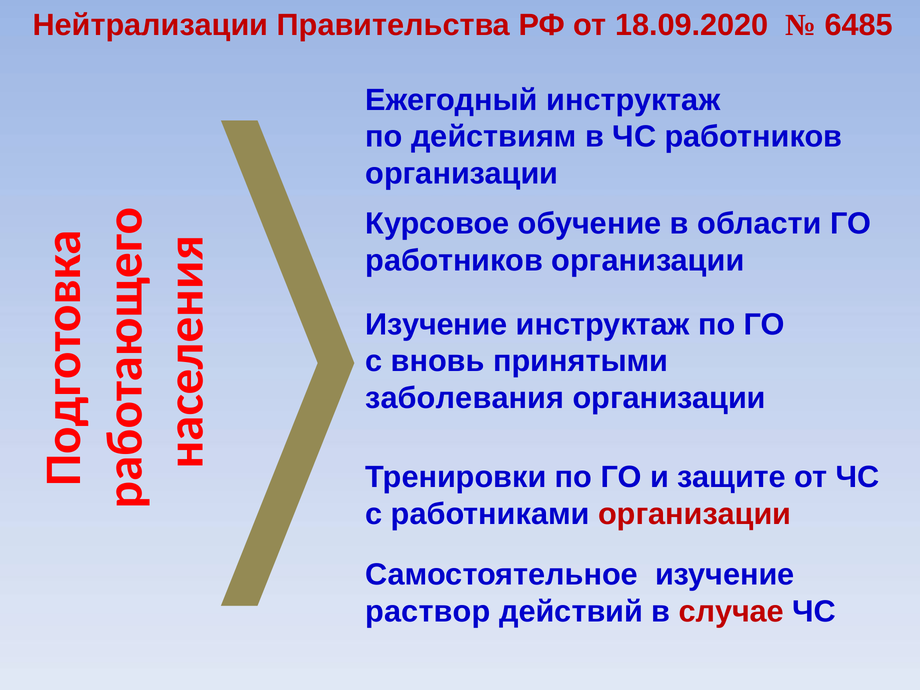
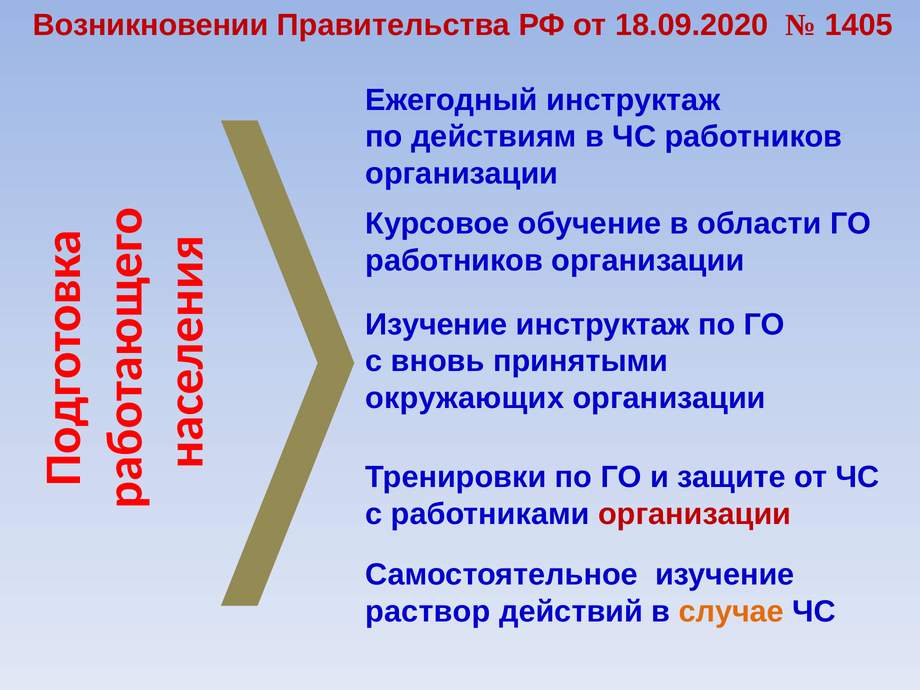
Нейтрализации: Нейтрализации -> Возникновении
6485: 6485 -> 1405
заболевания: заболевания -> окружающих
случае colour: red -> orange
